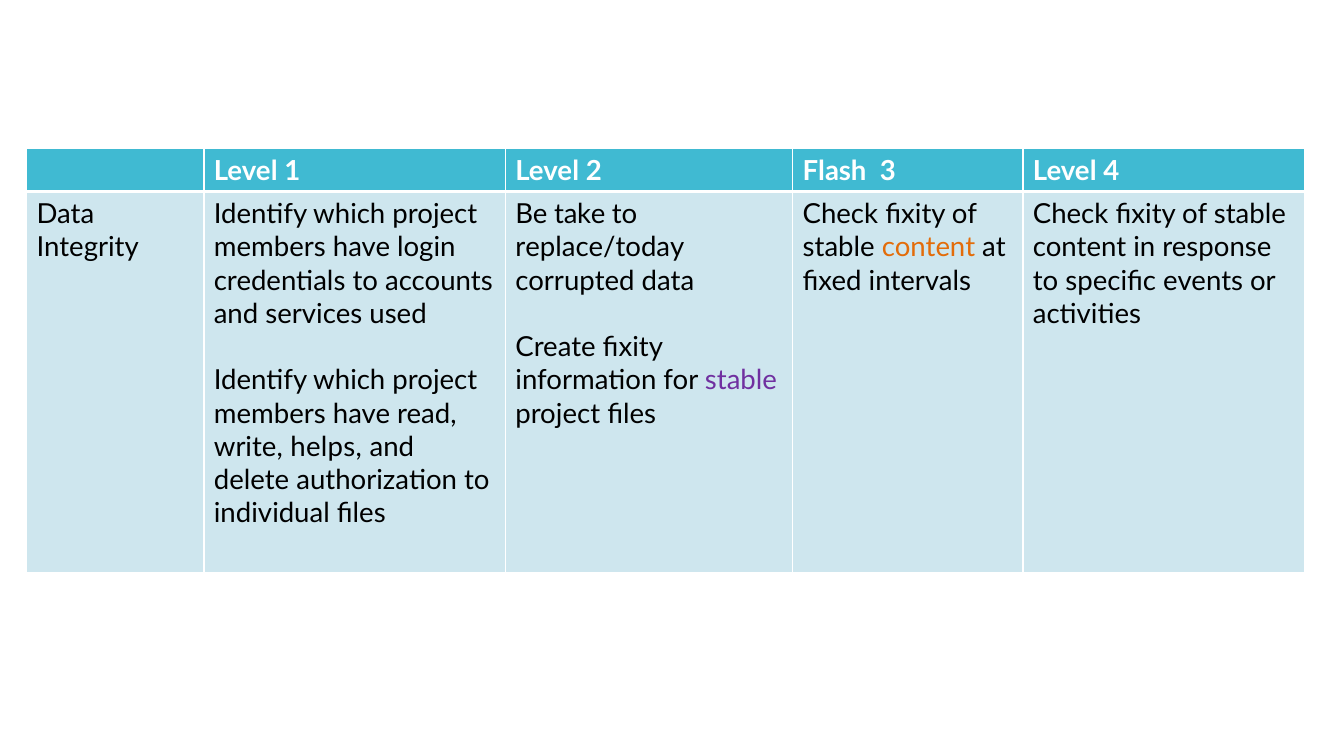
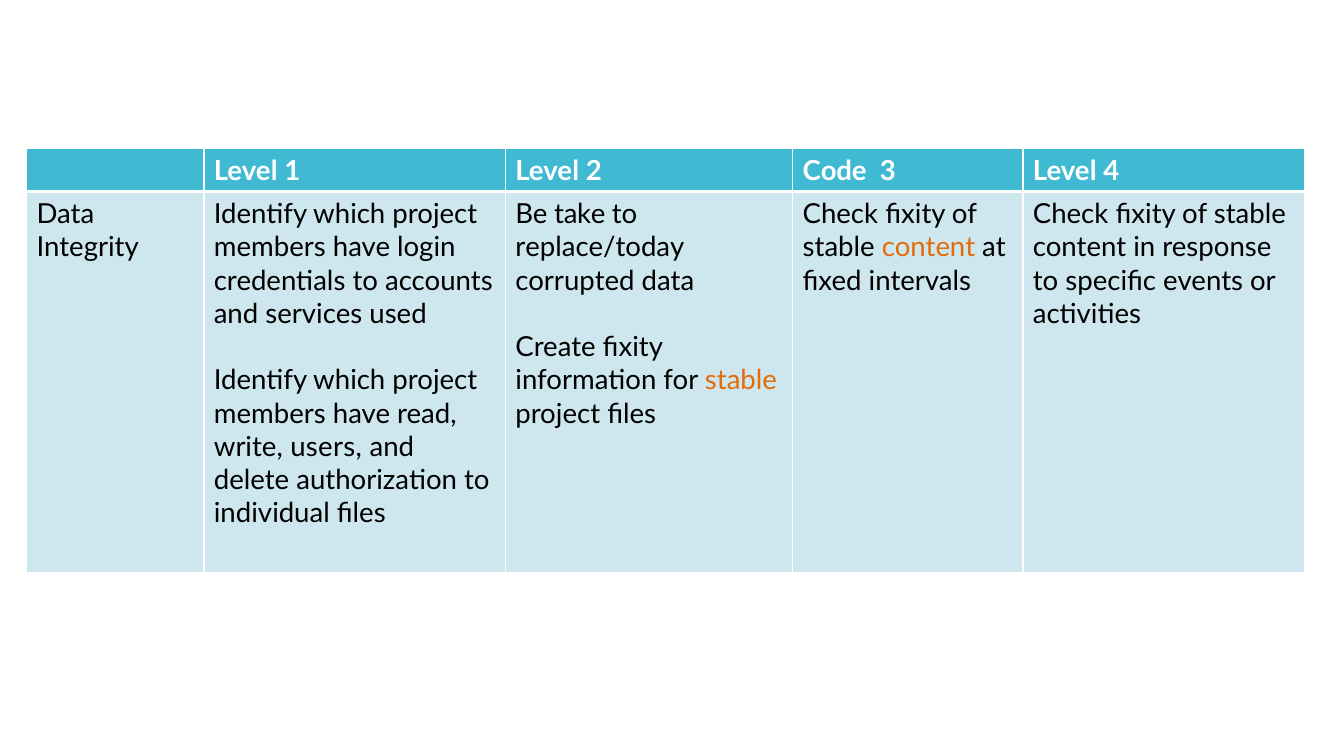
Flash: Flash -> Code
stable at (741, 381) colour: purple -> orange
helps: helps -> users
